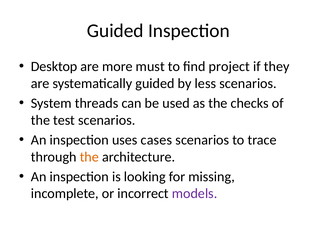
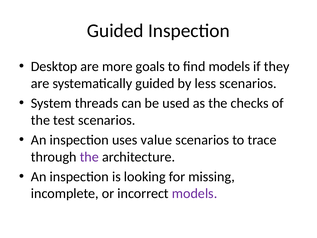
must: must -> goals
find project: project -> models
cases: cases -> value
the at (89, 157) colour: orange -> purple
